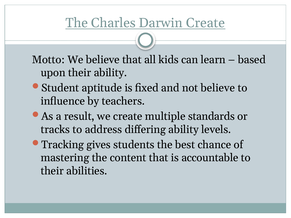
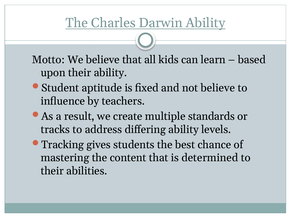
Darwin Create: Create -> Ability
accountable: accountable -> determined
